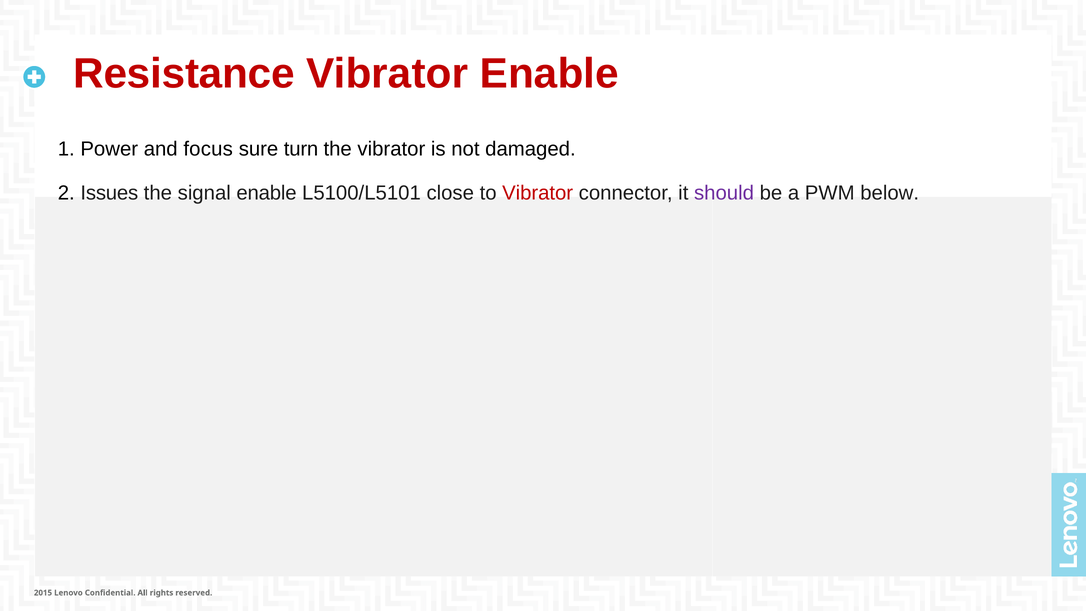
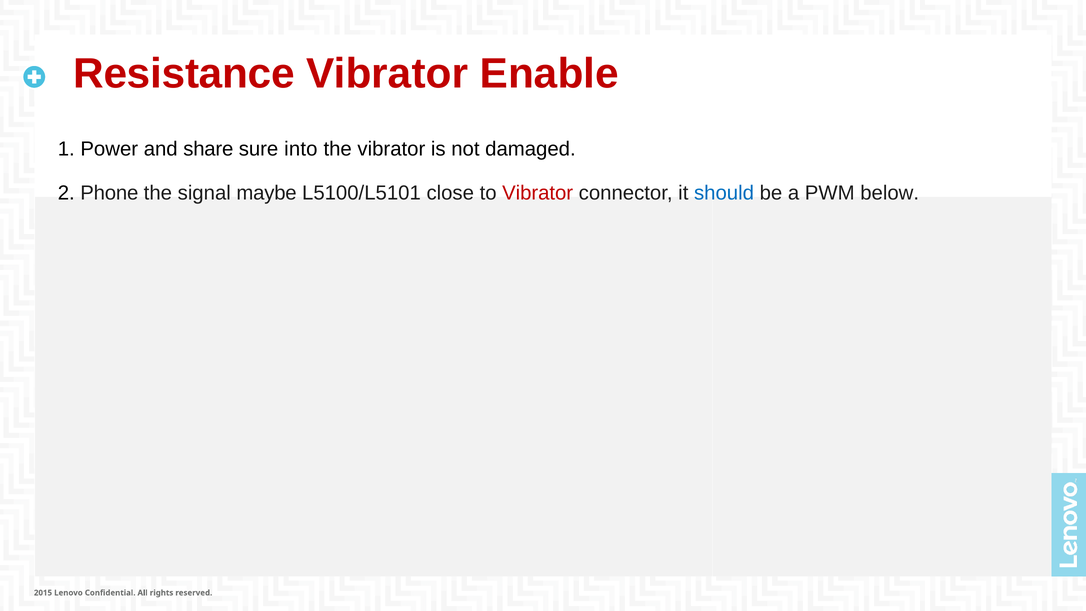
focus: focus -> share
turn: turn -> into
Issues: Issues -> Phone
signal enable: enable -> maybe
should colour: purple -> blue
